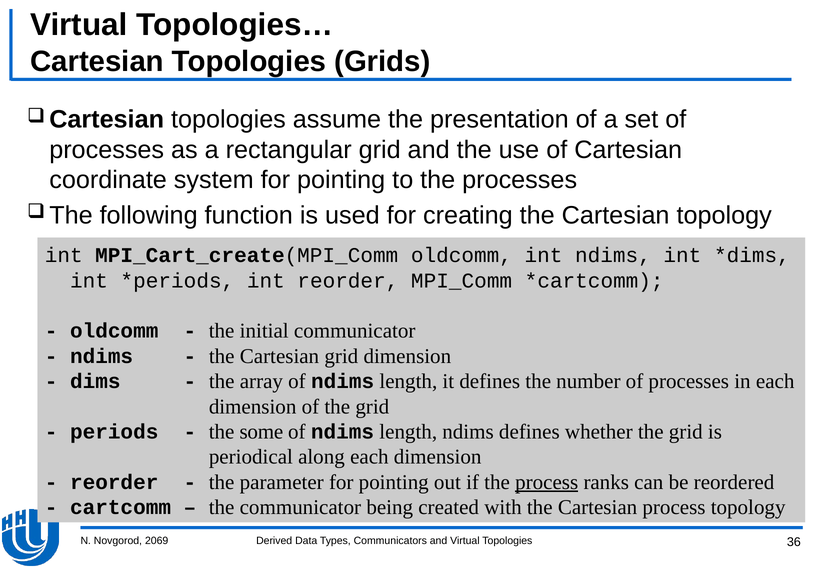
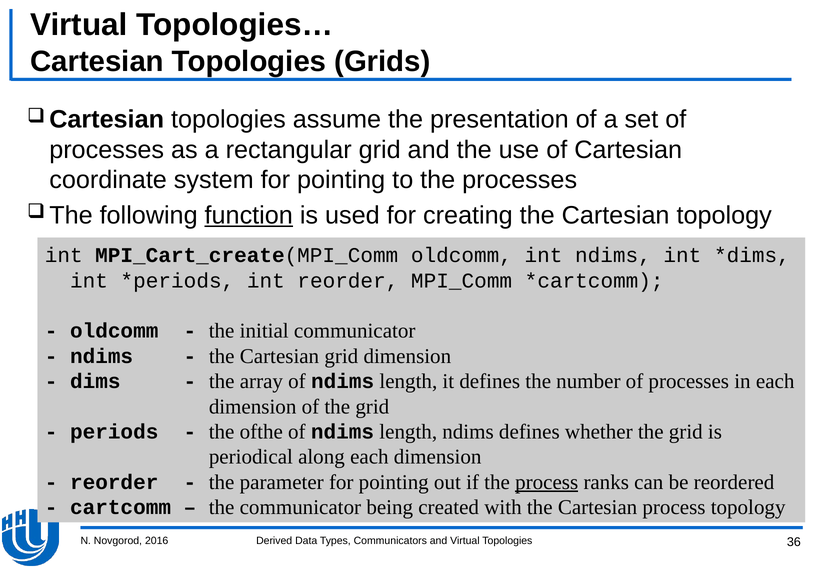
function underline: none -> present
some: some -> ofthe
2069: 2069 -> 2016
